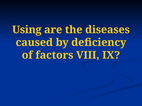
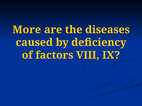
Using: Using -> More
